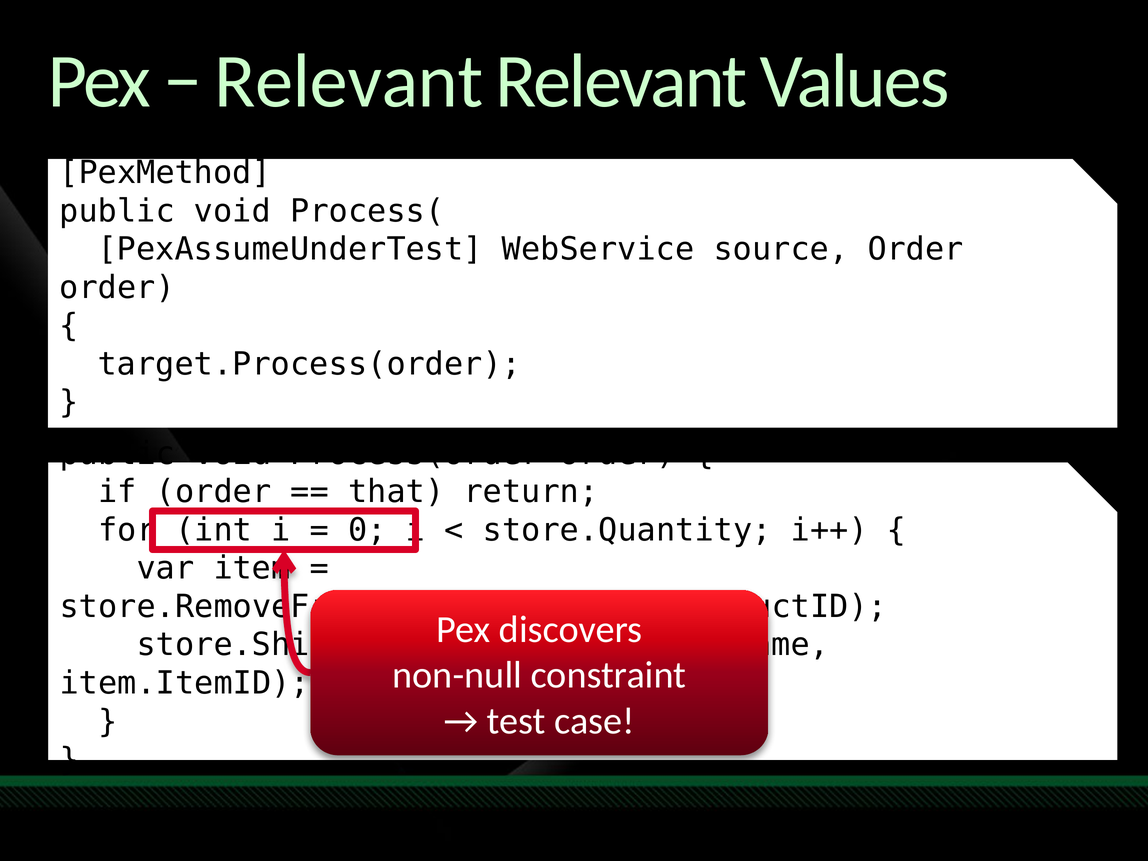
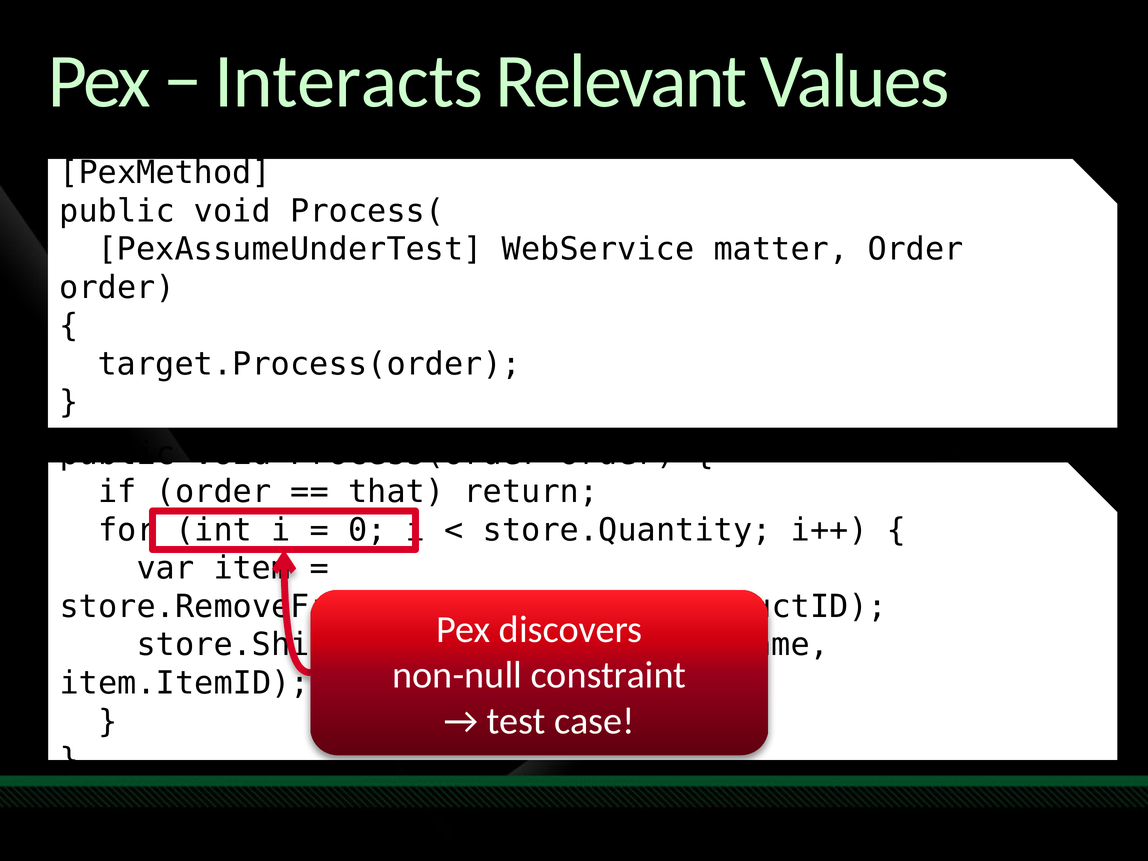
Relevant at (349, 82): Relevant -> Interacts
source: source -> matter
